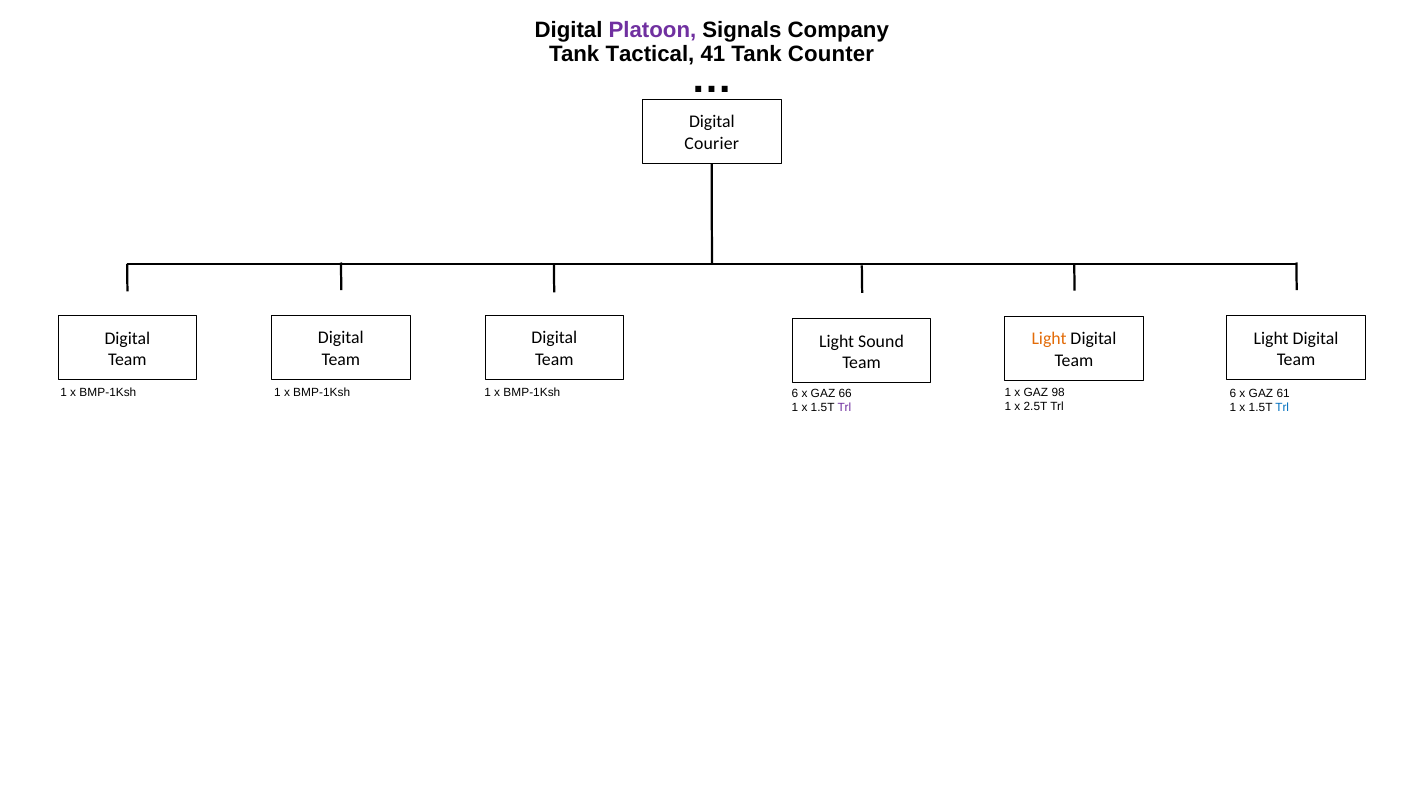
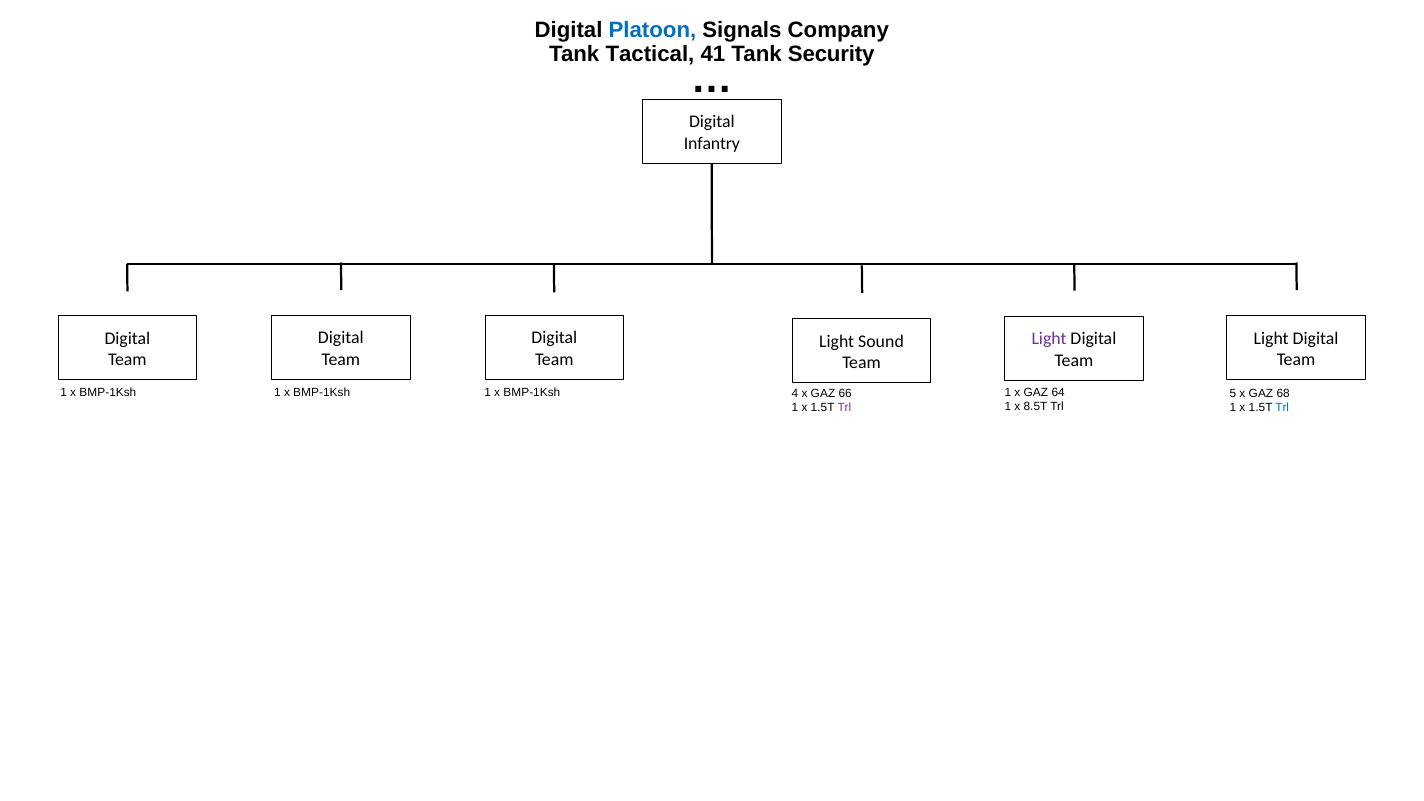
Platoon colour: purple -> blue
Counter: Counter -> Security
Courier: Courier -> Infantry
Light at (1049, 339) colour: orange -> purple
6 at (795, 394): 6 -> 4
98: 98 -> 64
6 at (1233, 394): 6 -> 5
61: 61 -> 68
2.5T: 2.5T -> 8.5T
